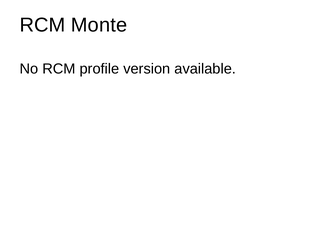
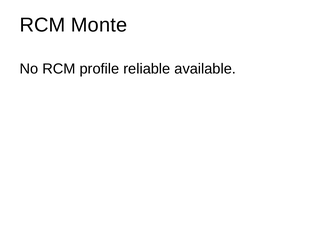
version: version -> reliable
